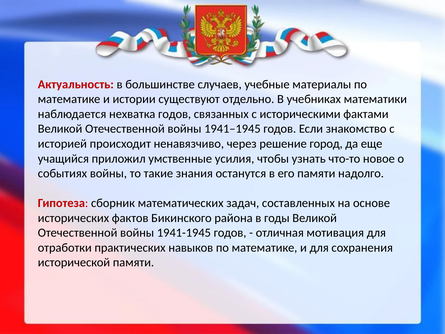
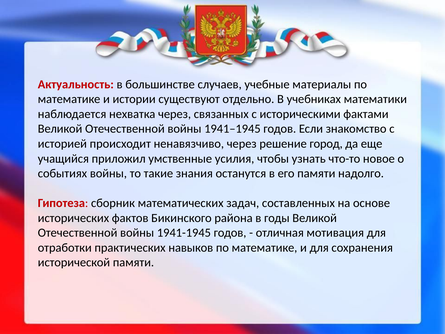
нехватка годов: годов -> через
